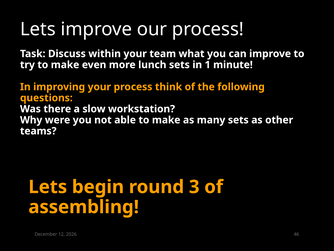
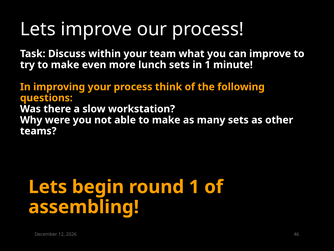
round 3: 3 -> 1
